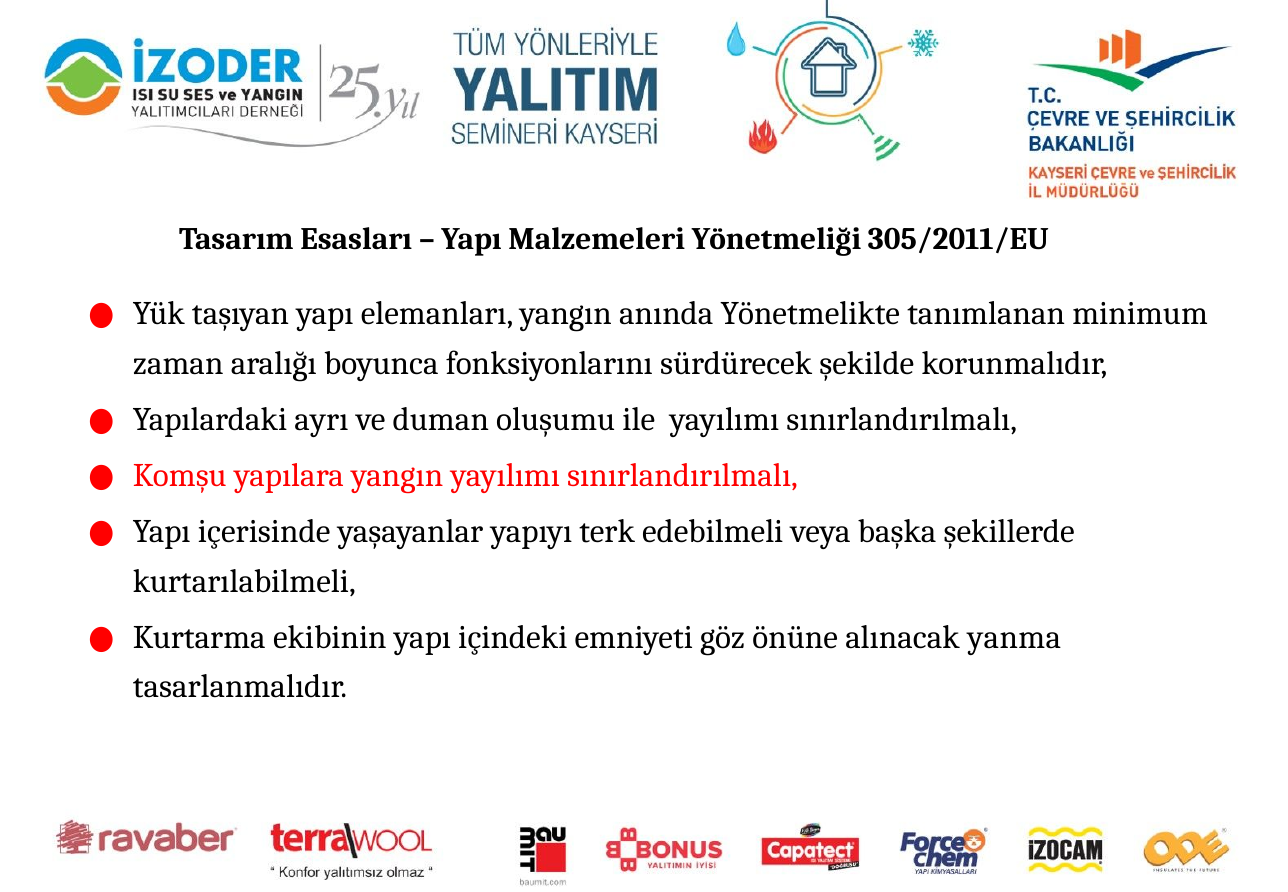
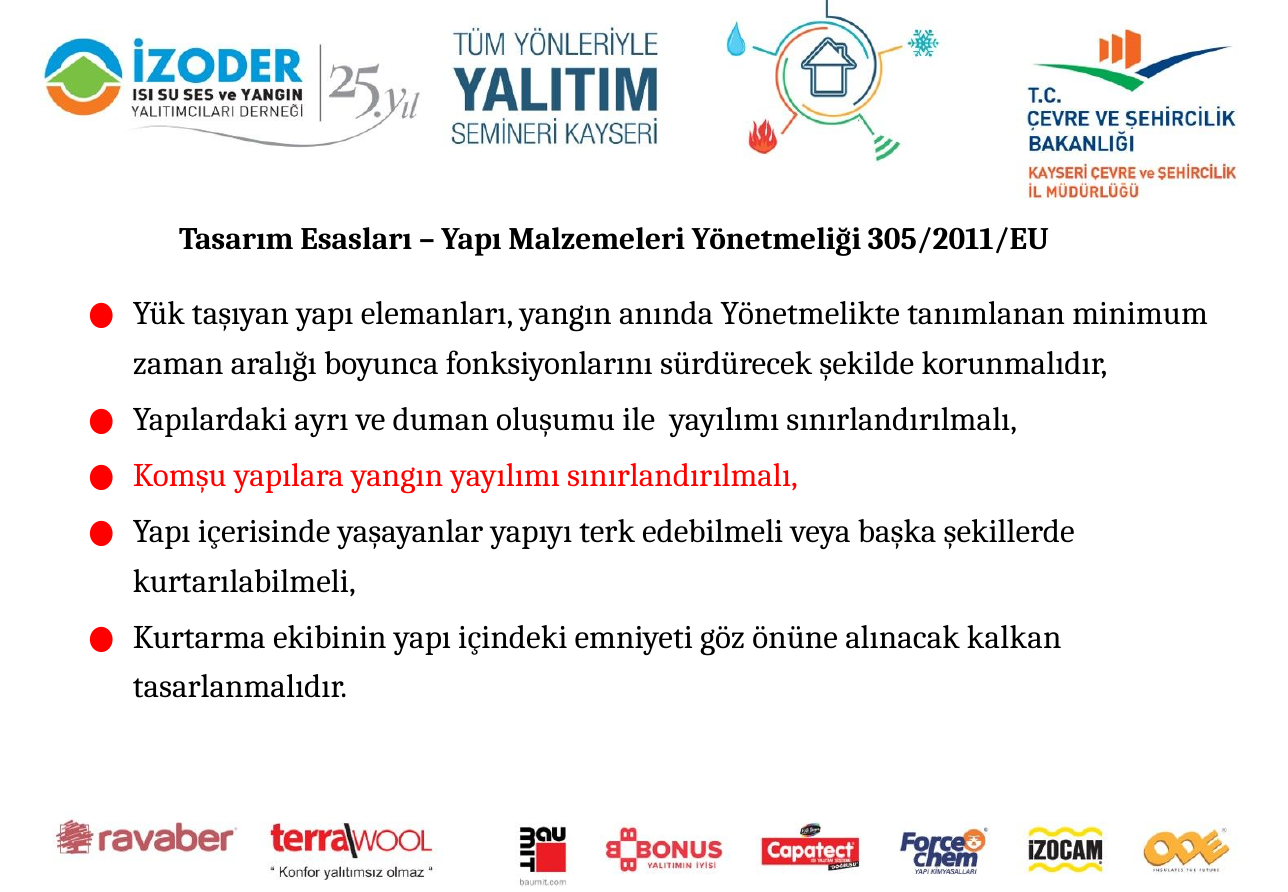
yanma: yanma -> kalkan
